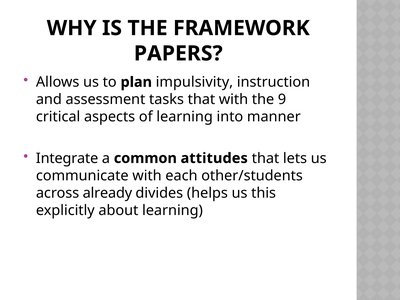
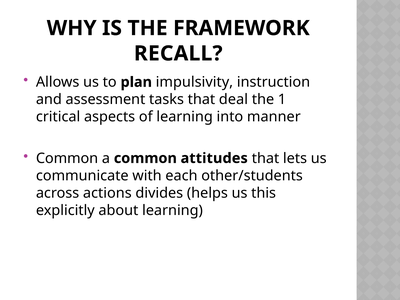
PAPERS: PAPERS -> RECALL
that with: with -> deal
9: 9 -> 1
Integrate at (67, 158): Integrate -> Common
already: already -> actions
